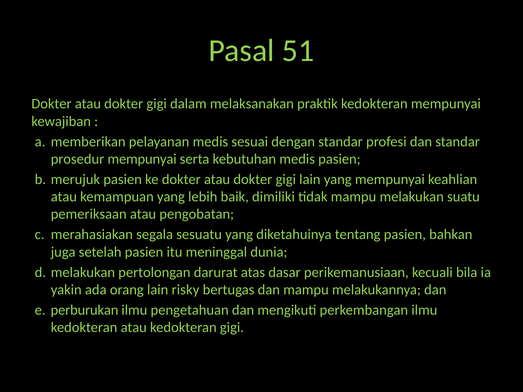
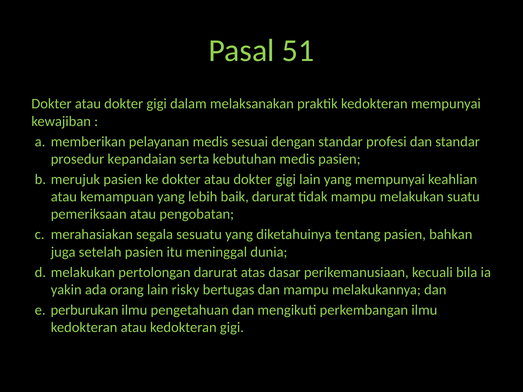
prosedur mempunyai: mempunyai -> kepandaian
baik dimiliki: dimiliki -> darurat
